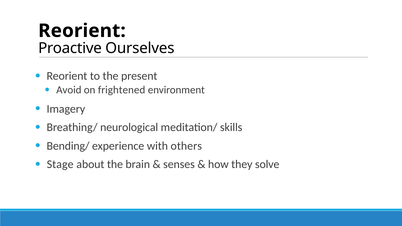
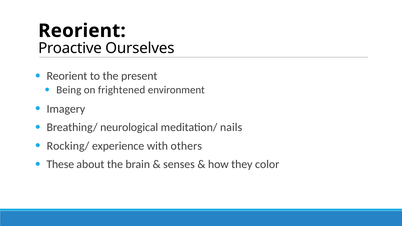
Avoid: Avoid -> Being
skills: skills -> nails
Bending/: Bending/ -> Rocking/
Stage: Stage -> These
solve: solve -> color
